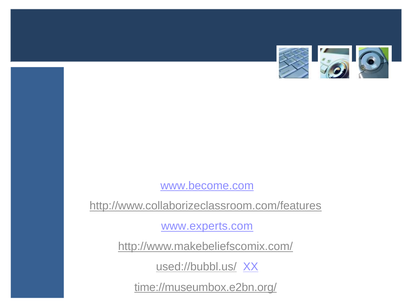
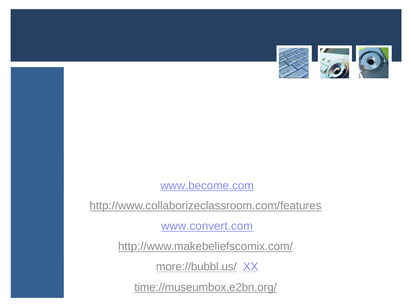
www.experts.com: www.experts.com -> www.convert.com
used://bubbl.us/: used://bubbl.us/ -> more://bubbl.us/
